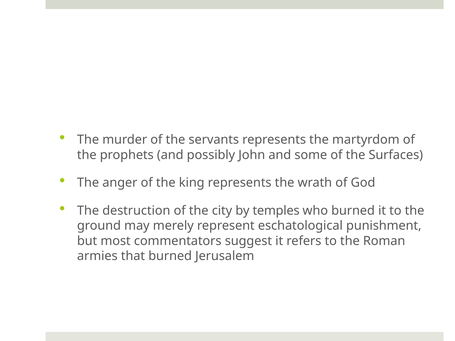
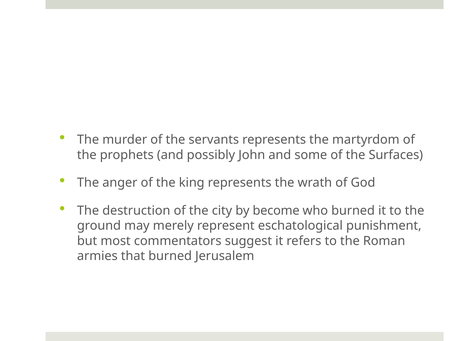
temples: temples -> become
